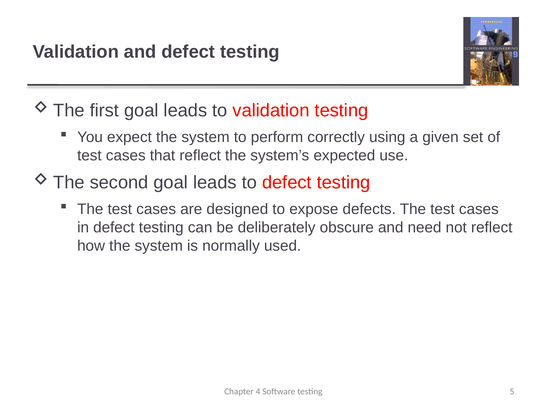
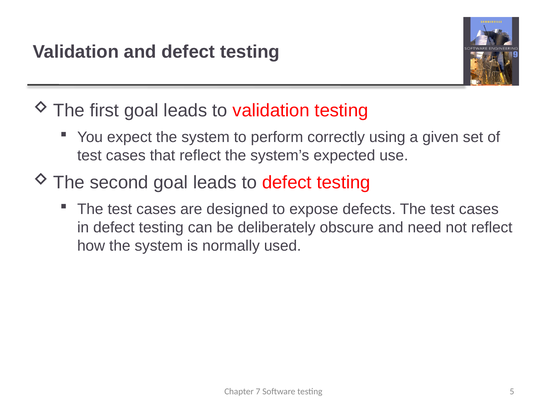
4: 4 -> 7
